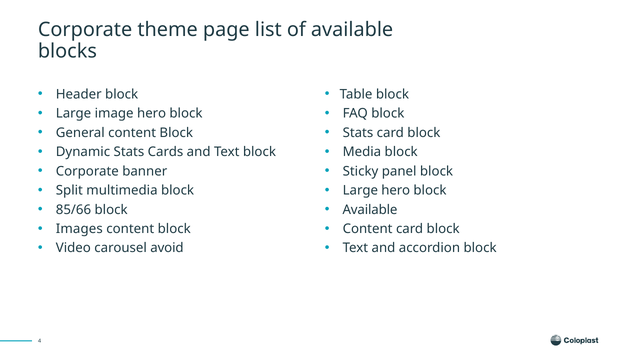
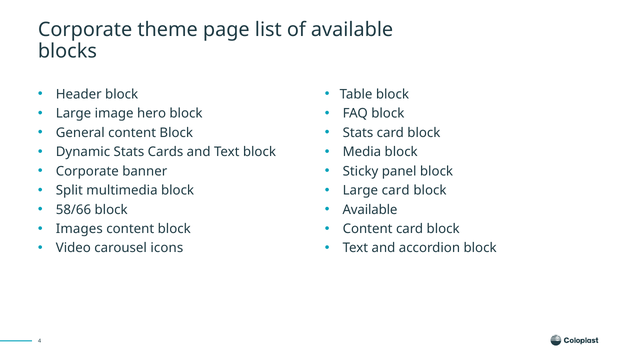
Large hero: hero -> card
85/66: 85/66 -> 58/66
avoid: avoid -> icons
